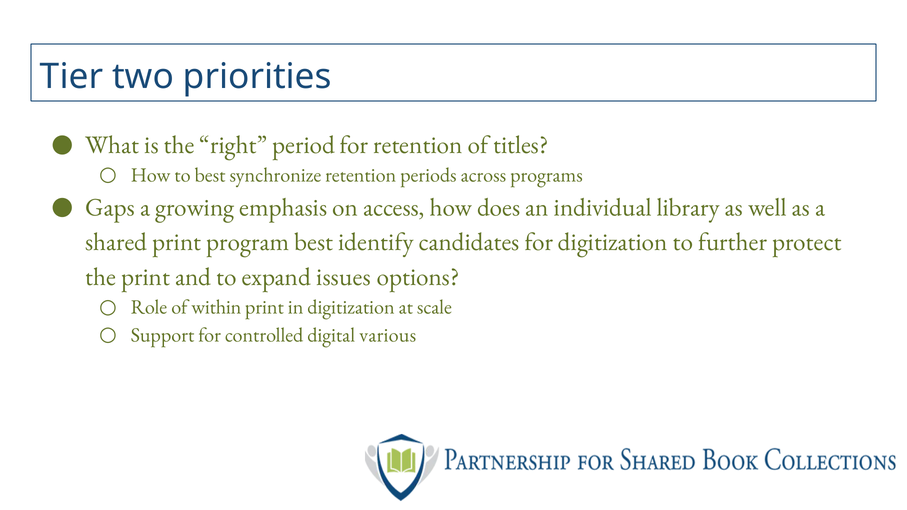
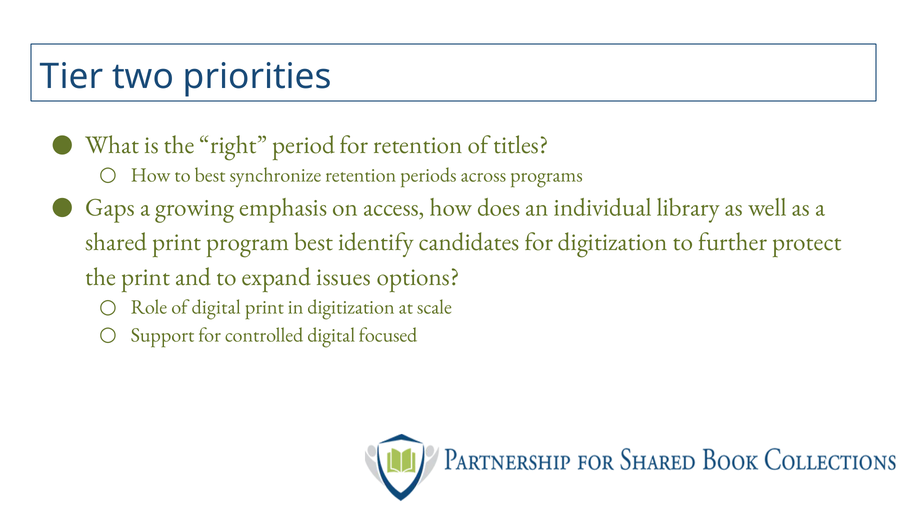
of within: within -> digital
various: various -> focused
